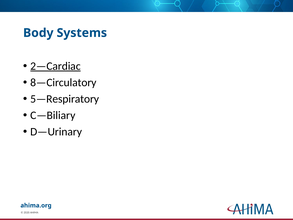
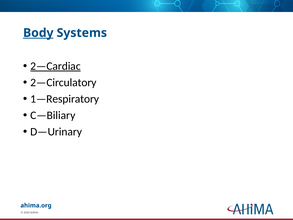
Body underline: none -> present
8—Circulatory: 8—Circulatory -> 2—Circulatory
5—Respiratory: 5—Respiratory -> 1—Respiratory
